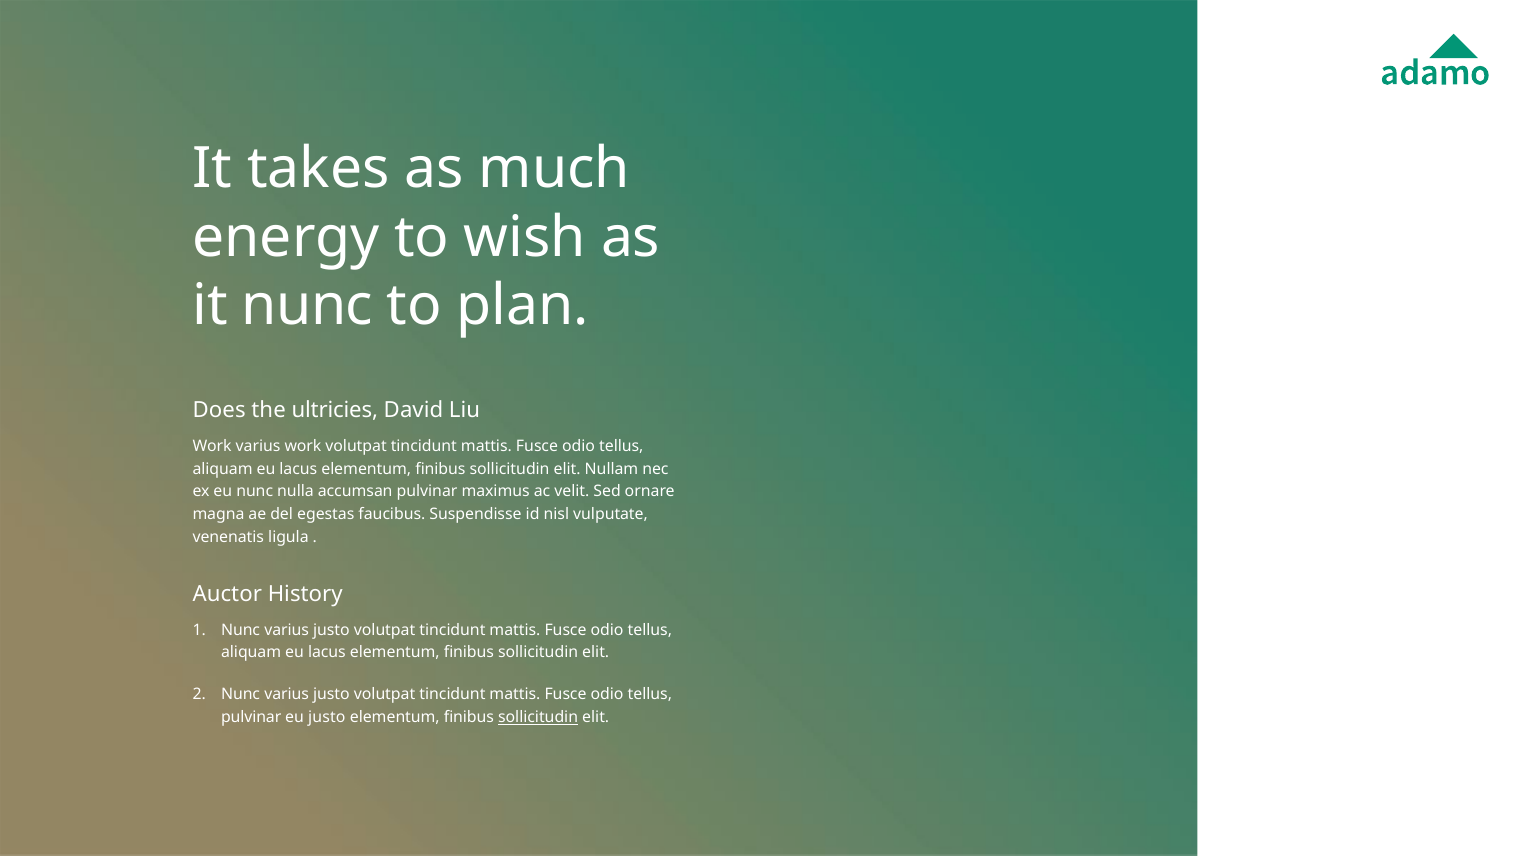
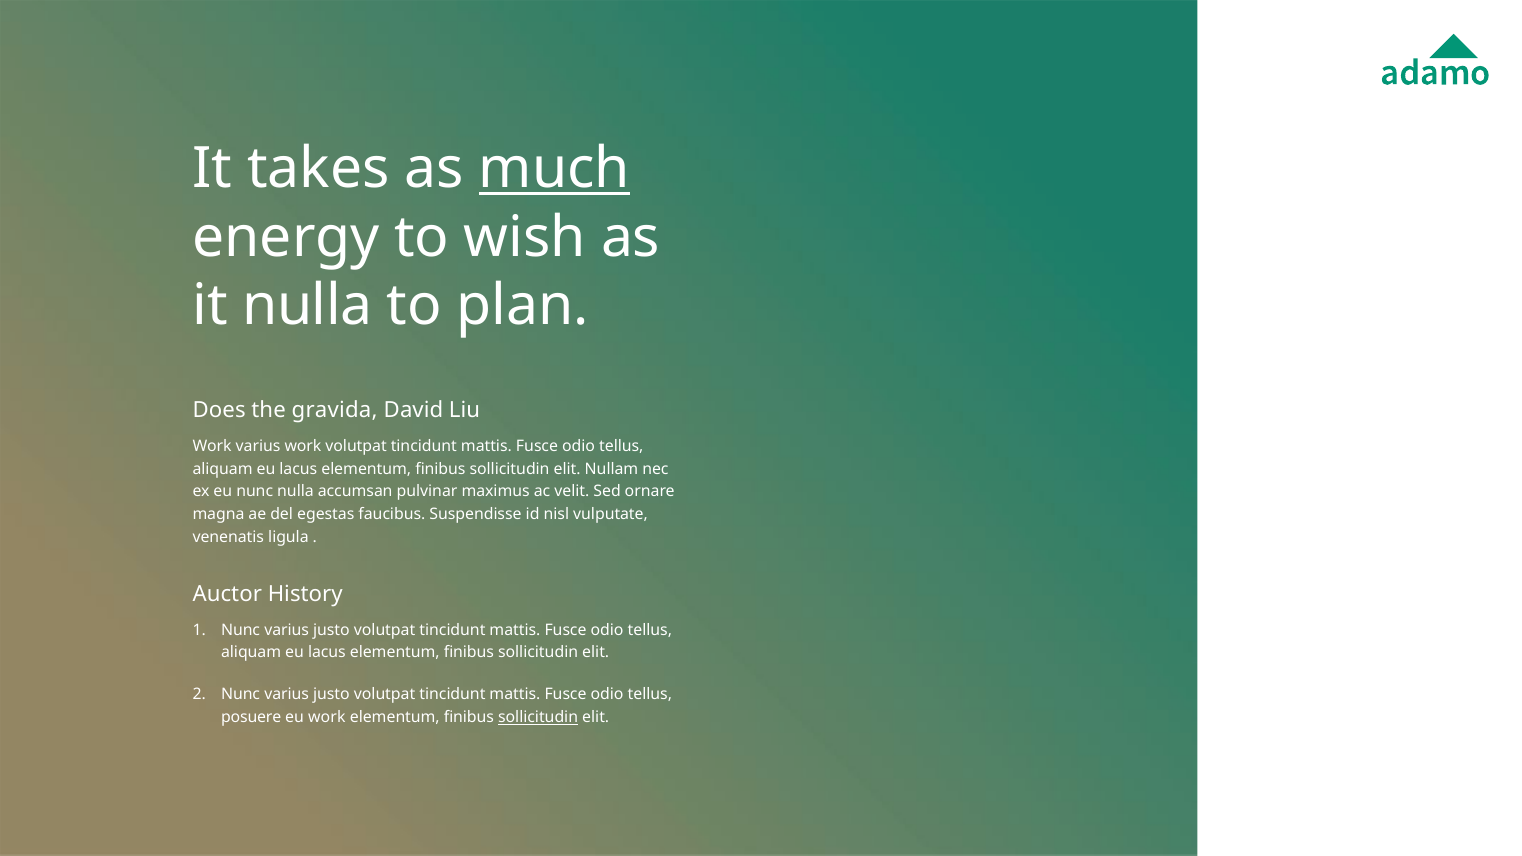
much underline: none -> present
it nunc: nunc -> nulla
ultricies: ultricies -> gravida
pulvinar at (251, 717): pulvinar -> posuere
eu justo: justo -> work
